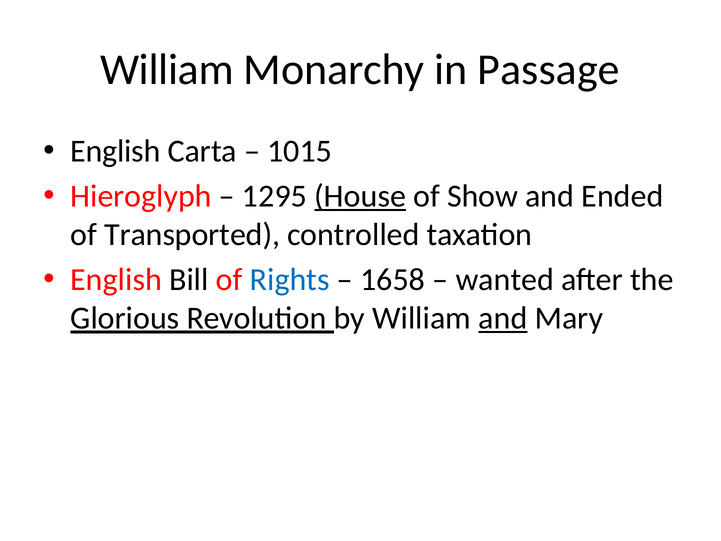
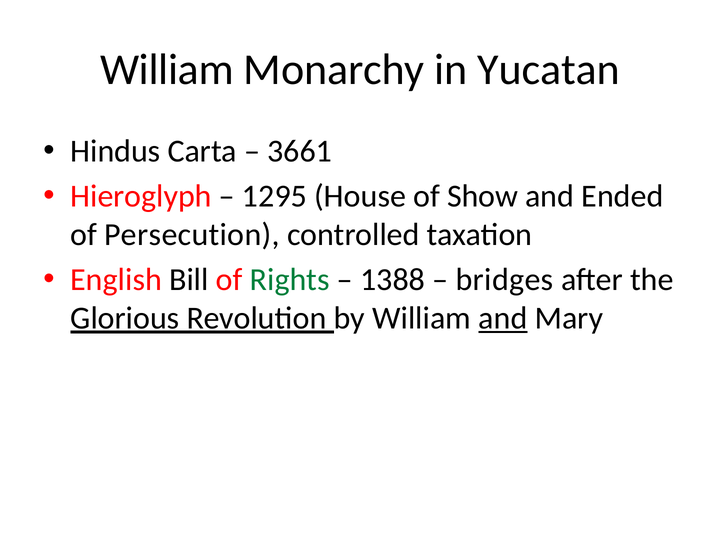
Passage: Passage -> Yucatan
English at (115, 151): English -> Hindus
1015: 1015 -> 3661
House underline: present -> none
Transported: Transported -> Persecution
Rights colour: blue -> green
1658: 1658 -> 1388
wanted: wanted -> bridges
